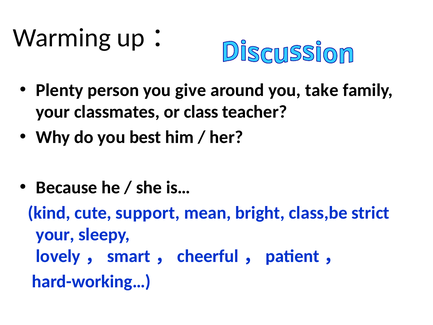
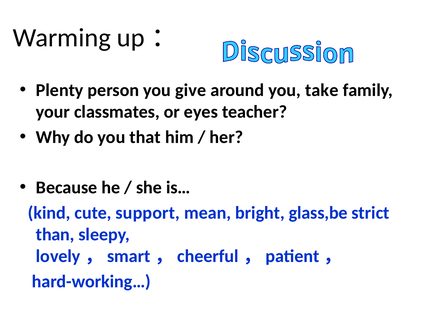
class: class -> eyes
best: best -> that
class,be: class,be -> glass,be
your at (55, 234): your -> than
